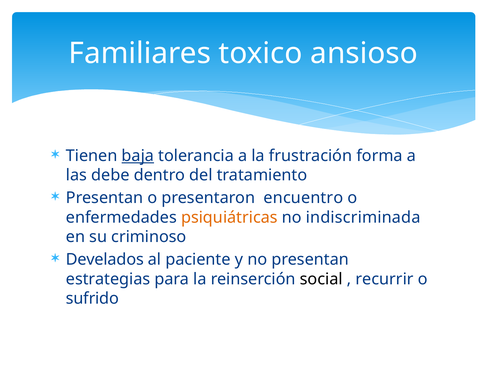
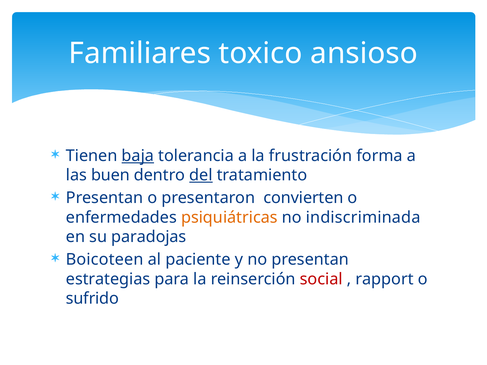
debe: debe -> buen
del underline: none -> present
encuentro: encuentro -> convierten
criminoso: criminoso -> paradojas
Develados: Develados -> Boicoteen
social colour: black -> red
recurrir: recurrir -> rapport
